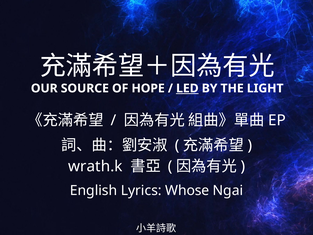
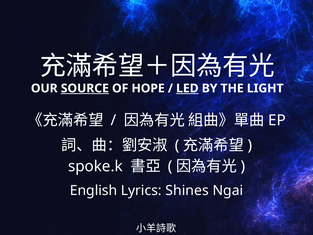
SOURCE underline: none -> present
wrath.k: wrath.k -> spoke.k
Whose: Whose -> Shines
